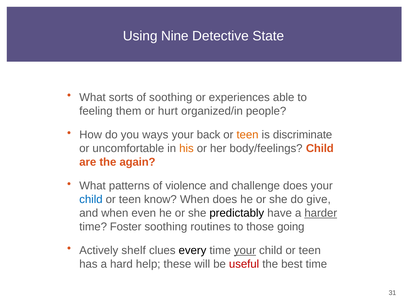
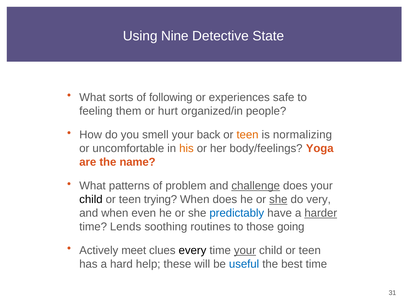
of soothing: soothing -> following
able: able -> safe
ways: ways -> smell
discriminate: discriminate -> normalizing
body/feelings Child: Child -> Yoga
again: again -> name
violence: violence -> problem
challenge underline: none -> present
child at (91, 199) colour: blue -> black
know: know -> trying
she at (278, 199) underline: none -> present
give: give -> very
predictably colour: black -> blue
Foster: Foster -> Lends
shelf: shelf -> meet
useful colour: red -> blue
